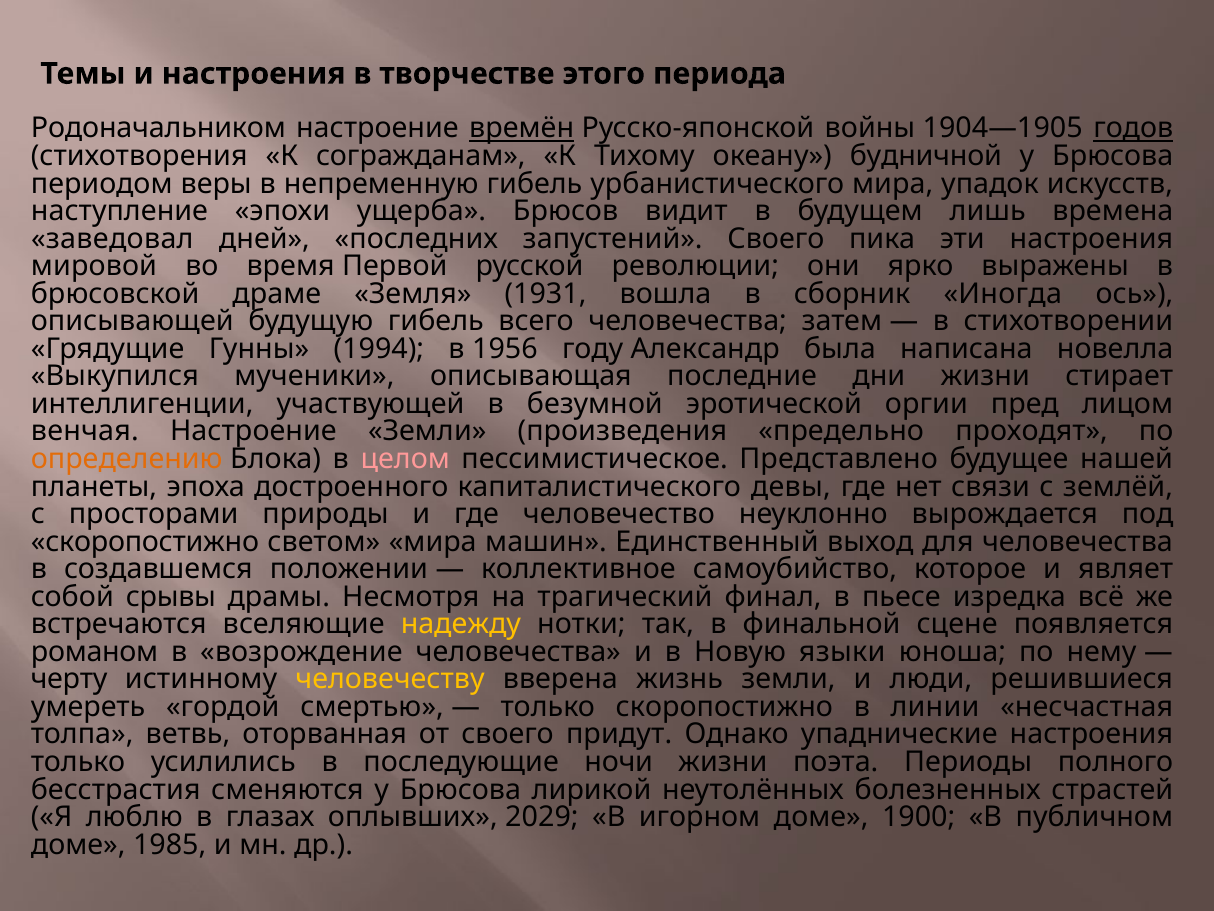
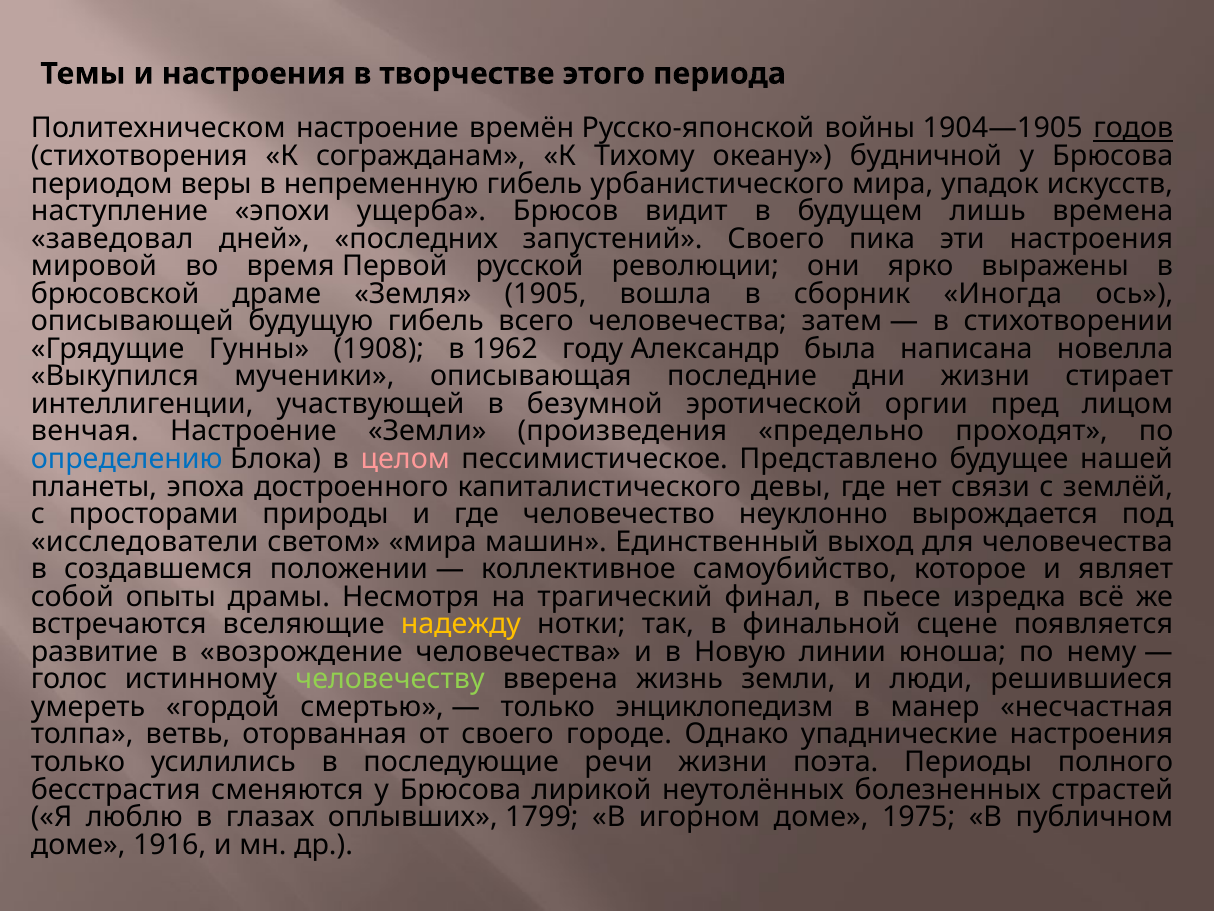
Родоначальником: Родоначальником -> Политехническом
времён underline: present -> none
1931: 1931 -> 1905
1994: 1994 -> 1908
1956: 1956 -> 1962
определению colour: orange -> blue
скоропостижно at (145, 541): скоропостижно -> исследователи
срывы: срывы -> опыты
романом: романом -> развитие
языки: языки -> линии
черту: черту -> голос
человечеству colour: yellow -> light green
только скоропостижно: скоропостижно -> энциклопедизм
линии: линии -> манер
придут: придут -> городе
ночи: ночи -> речи
2029: 2029 -> 1799
1900: 1900 -> 1975
1985: 1985 -> 1916
